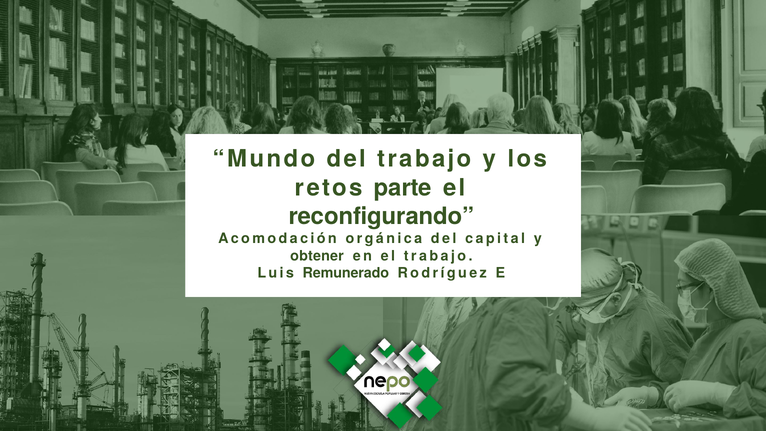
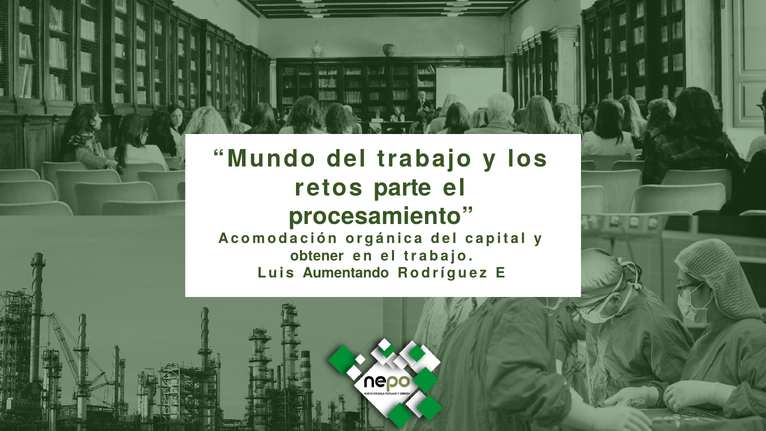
reconfigurando: reconfigurando -> procesamiento
Remunerado: Remunerado -> Aumentando
